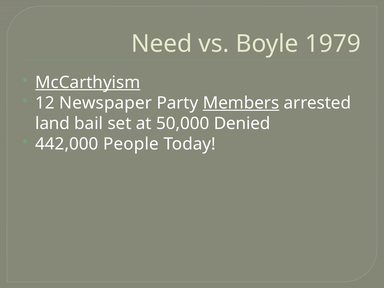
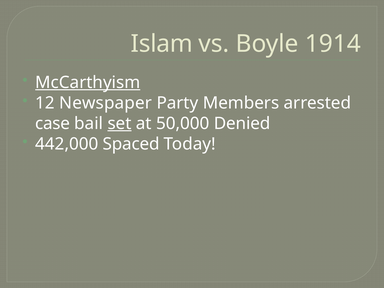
Need: Need -> Islam
1979: 1979 -> 1914
Members underline: present -> none
land: land -> case
set underline: none -> present
People: People -> Spaced
